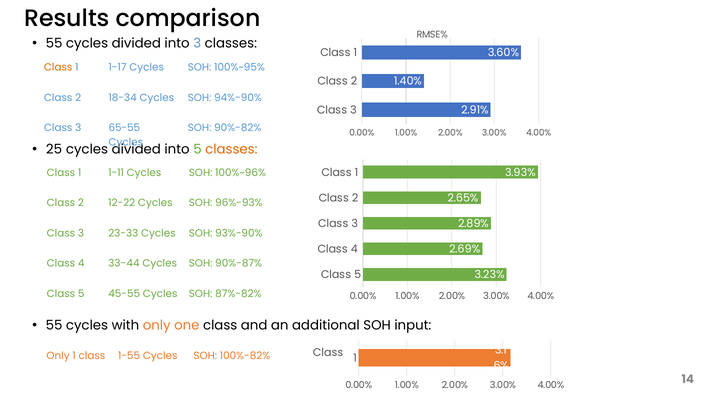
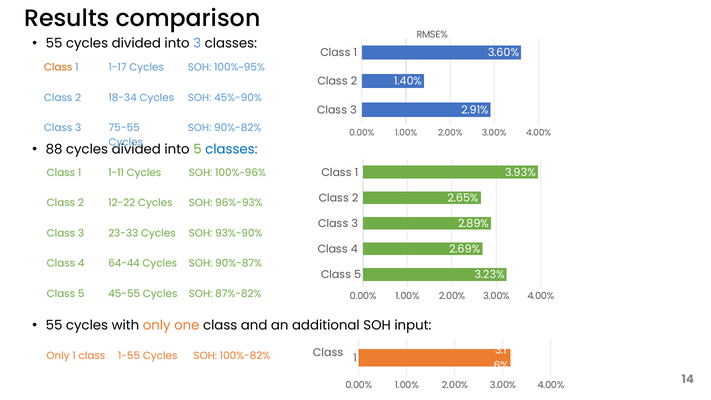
94%-90%: 94%-90% -> 45%-90%
65-55: 65-55 -> 75-55
25: 25 -> 88
classes at (231, 149) colour: orange -> blue
33-44: 33-44 -> 64-44
